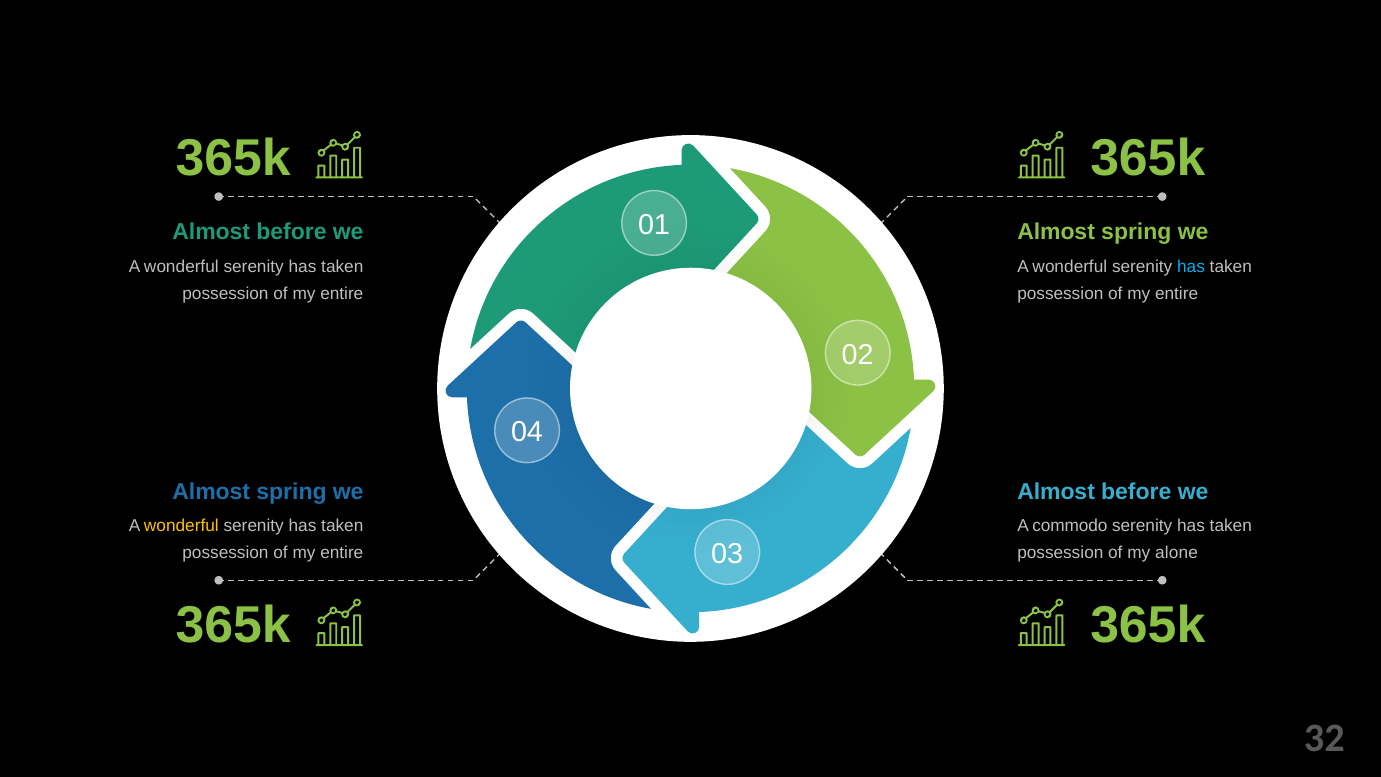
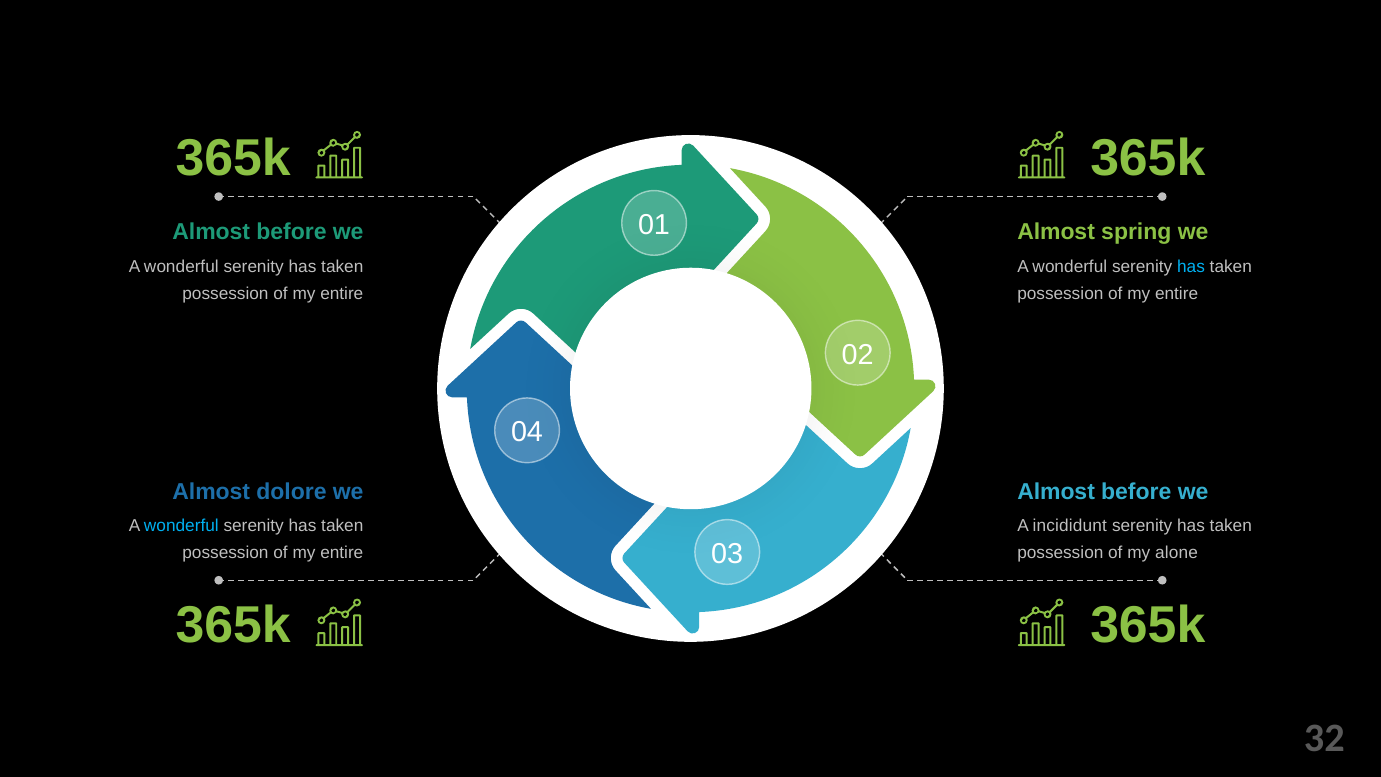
spring at (292, 491): spring -> dolore
wonderful at (181, 526) colour: yellow -> light blue
commodo: commodo -> incididunt
